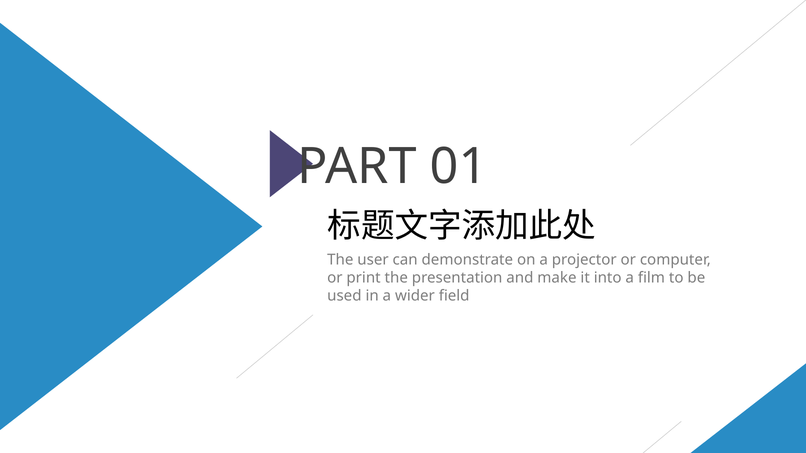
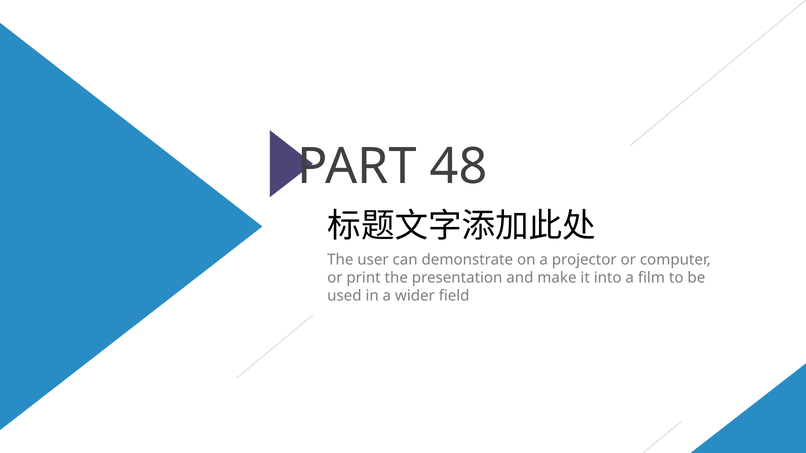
01: 01 -> 48
